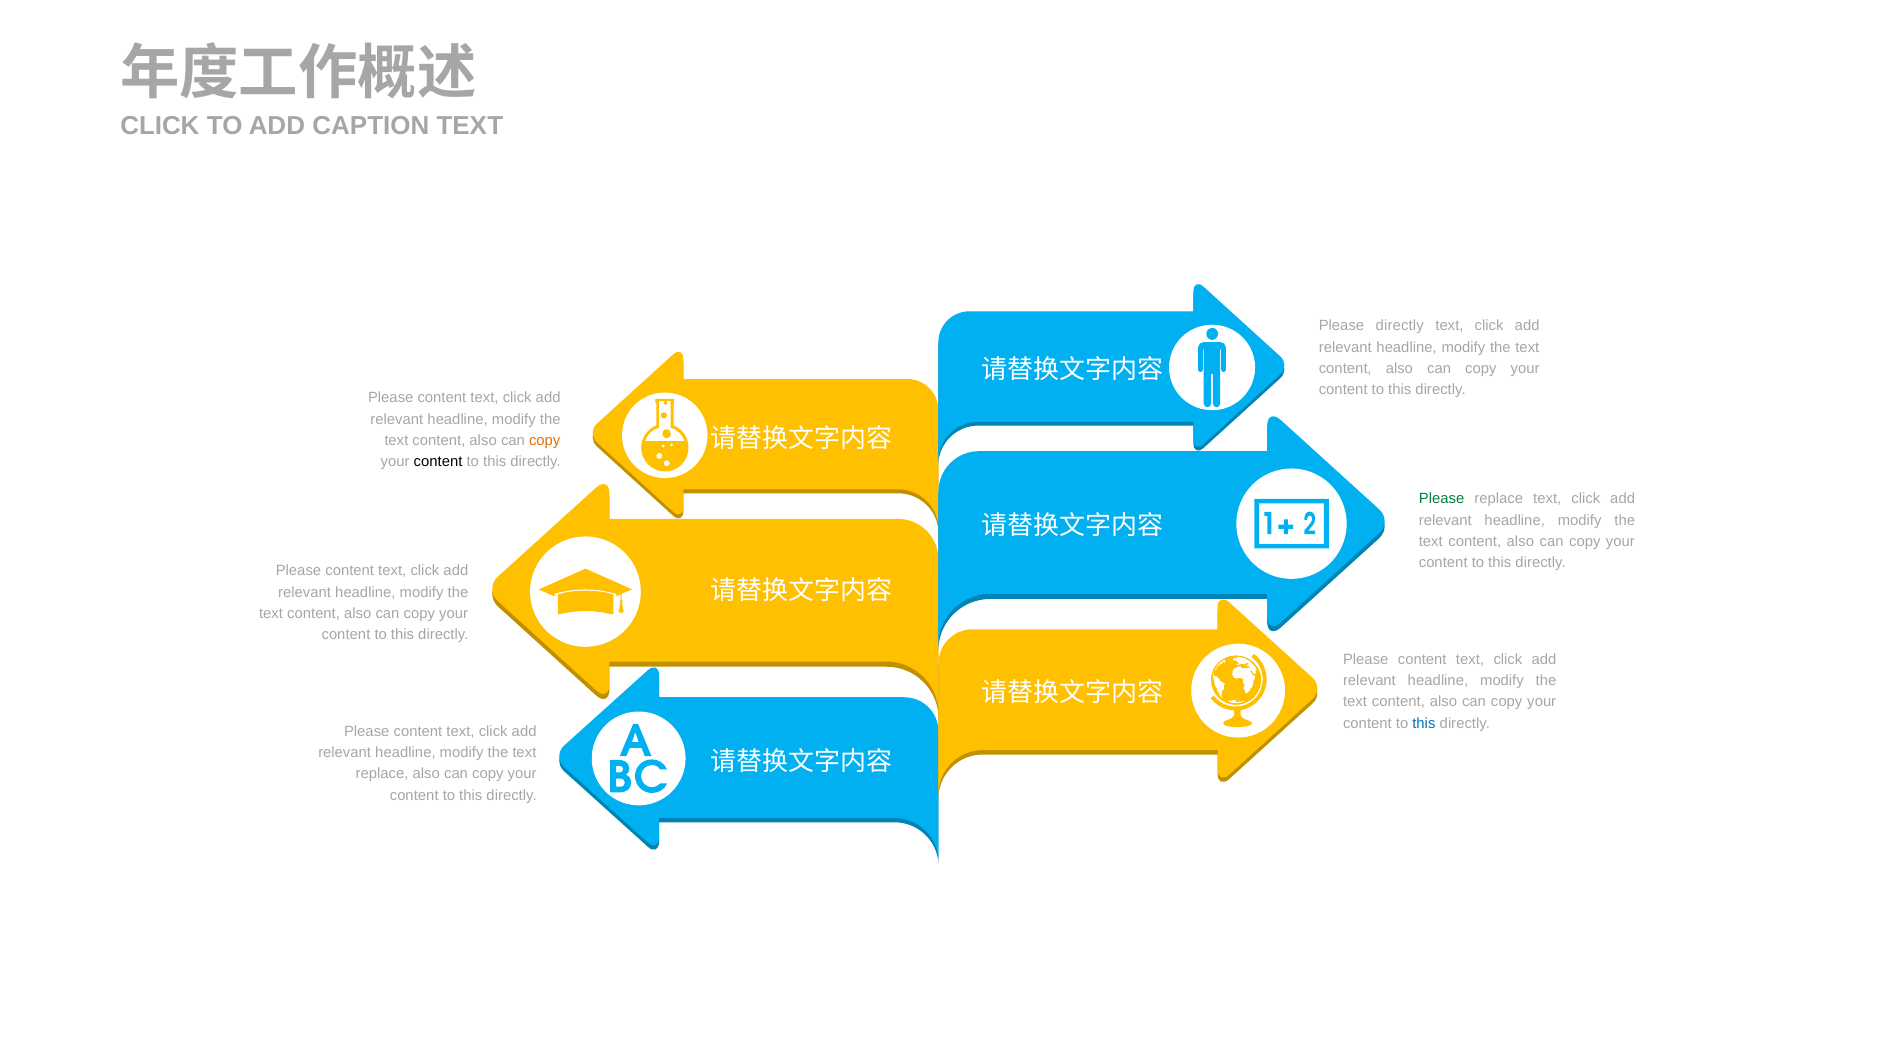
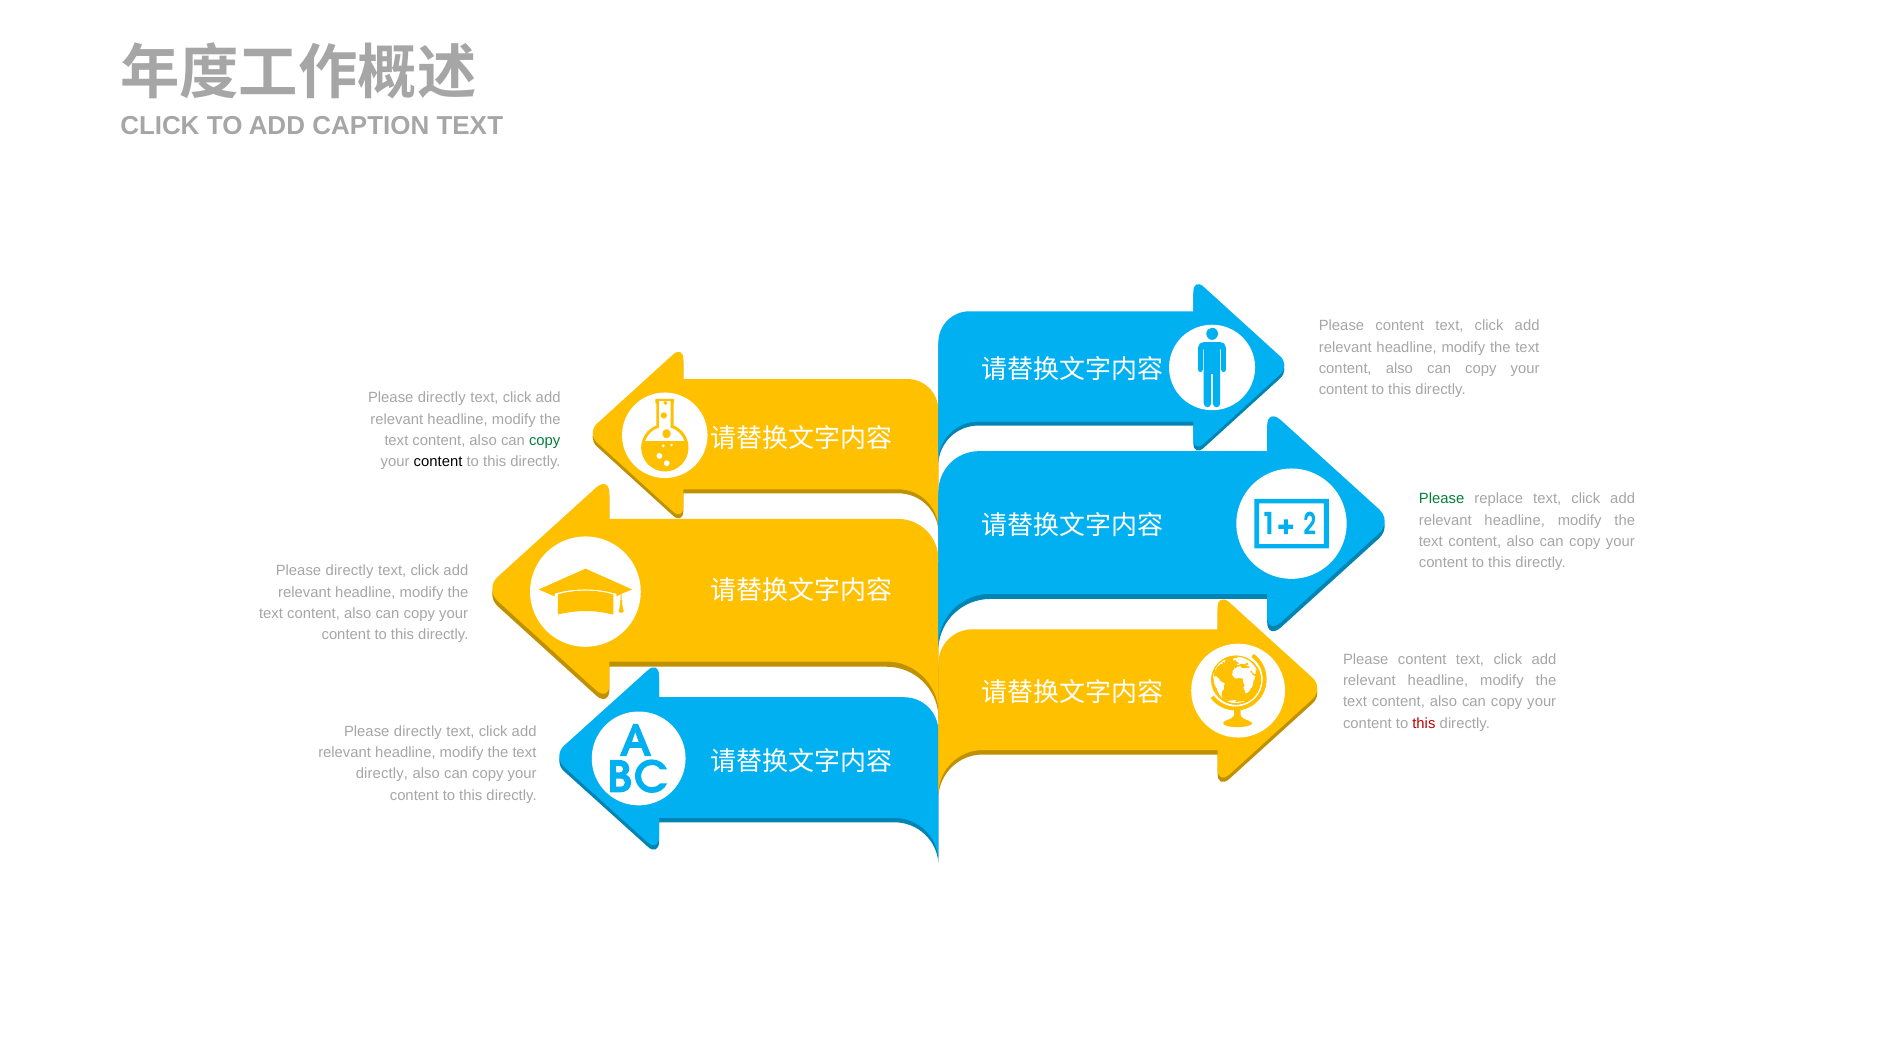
directly at (1400, 326): directly -> content
content at (442, 398): content -> directly
copy at (545, 440) colour: orange -> green
content at (350, 571): content -> directly
this at (1424, 723) colour: blue -> red
content at (418, 731): content -> directly
replace at (382, 774): replace -> directly
